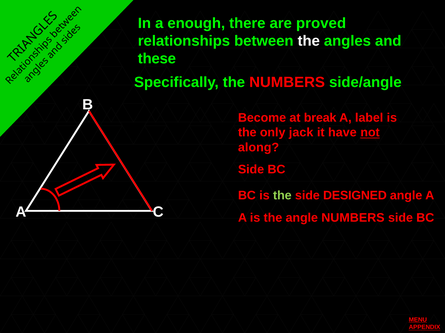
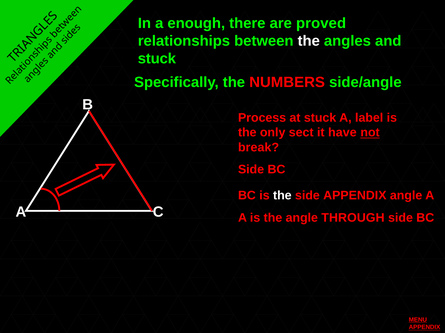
these at (157, 59): these -> stuck
Become: Become -> Process
at break: break -> stuck
jack: jack -> sect
along: along -> break
the at (282, 196) colour: light green -> white
side DESIGNED: DESIGNED -> APPENDIX
angle NUMBERS: NUMBERS -> THROUGH
